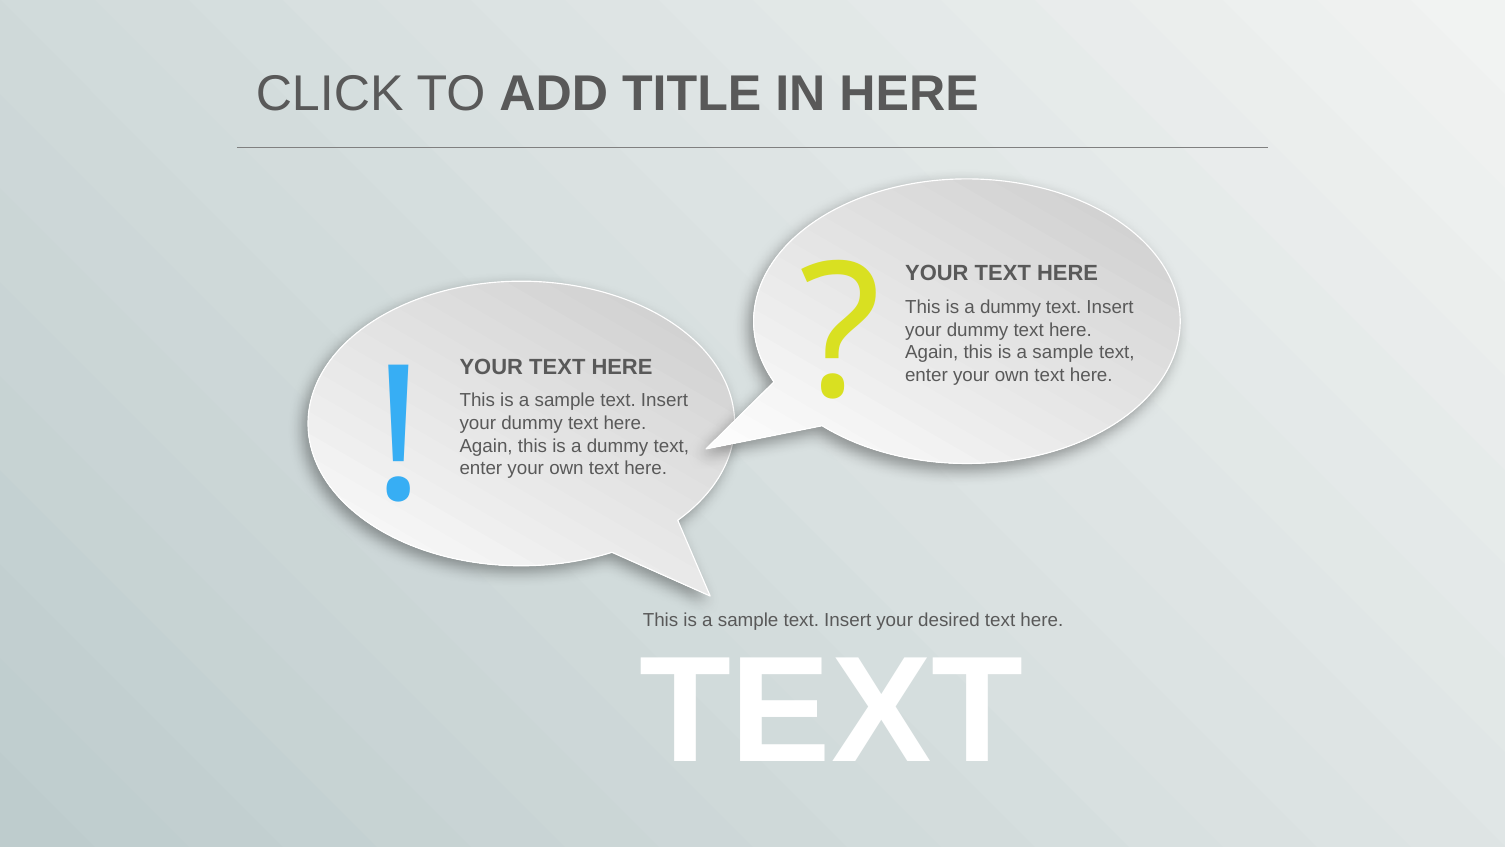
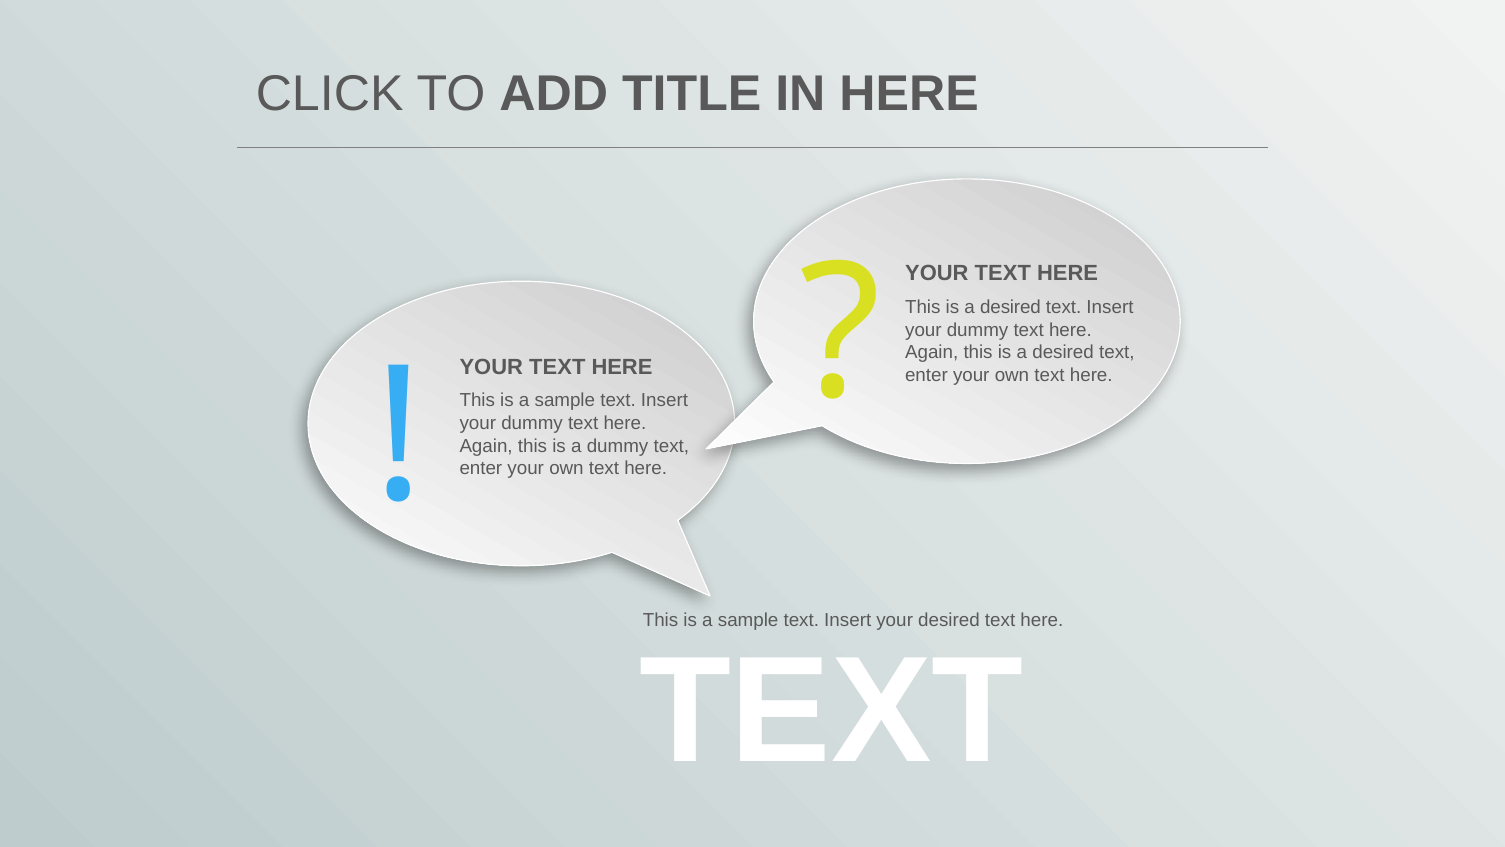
dummy at (1011, 307): dummy -> desired
sample at (1063, 352): sample -> desired
